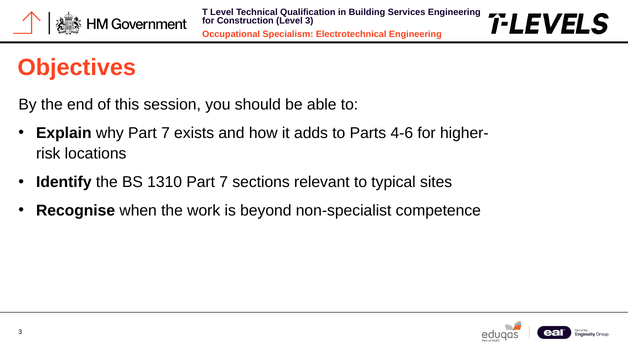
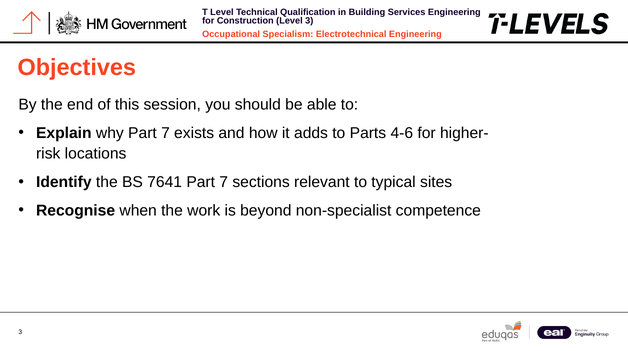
1310: 1310 -> 7641
